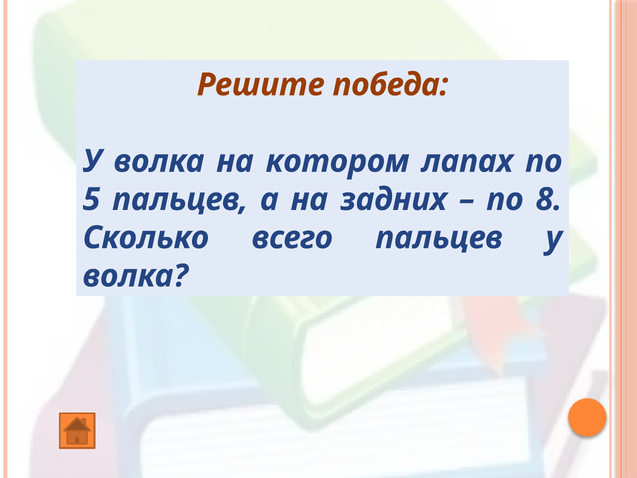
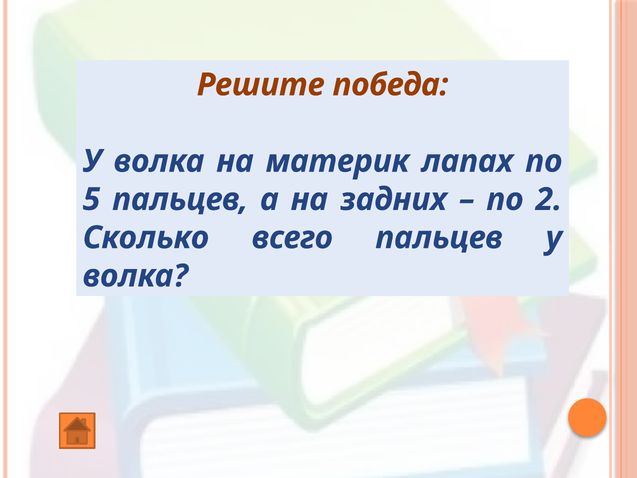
котором: котором -> материк
8: 8 -> 2
